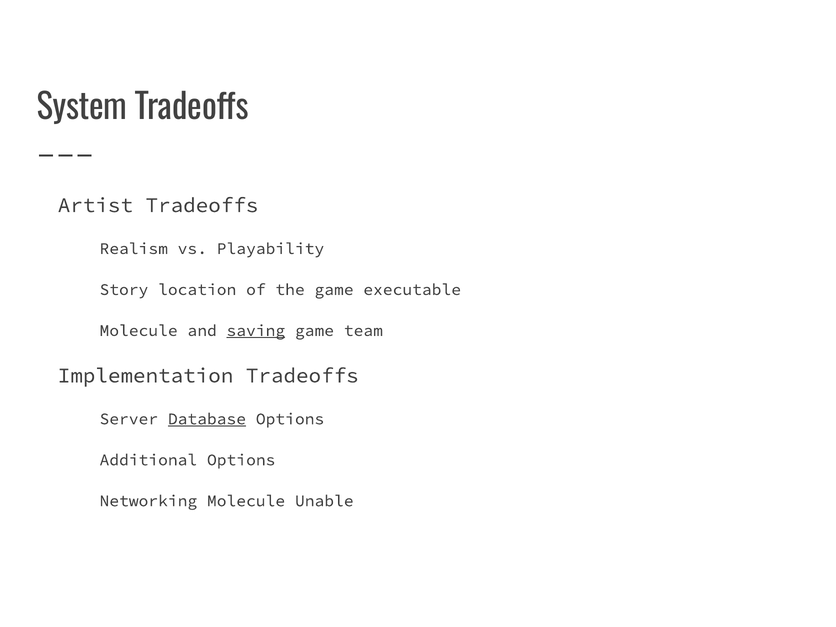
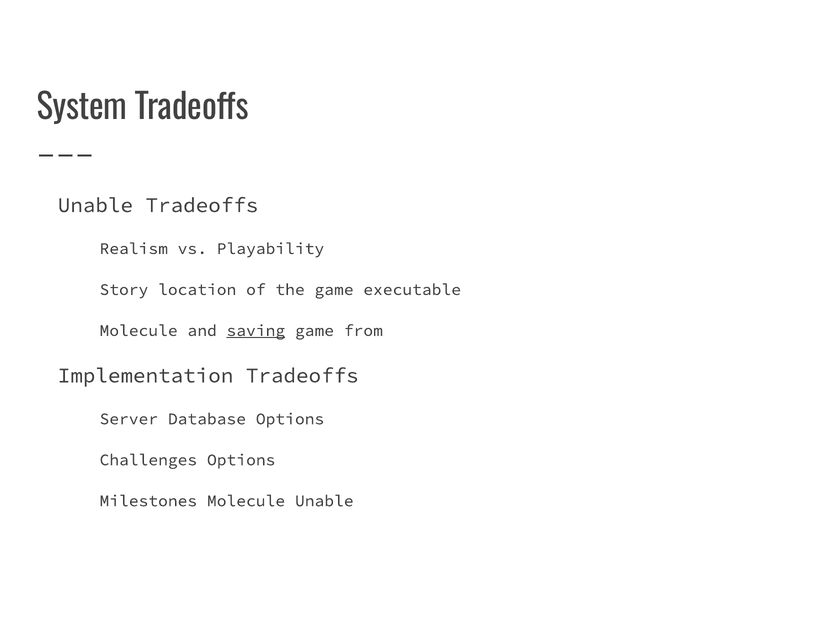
Artist at (95, 205): Artist -> Unable
team: team -> from
Database underline: present -> none
Additional: Additional -> Challenges
Networking: Networking -> Milestones
